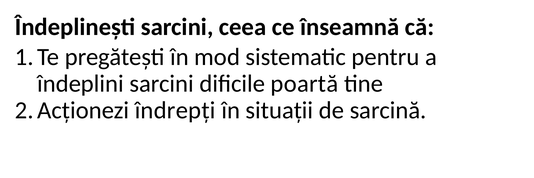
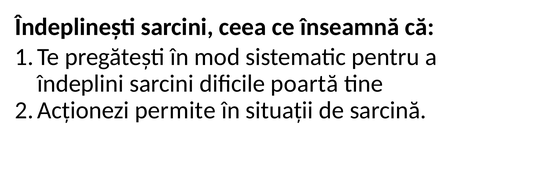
îndrepți: îndrepți -> permite
